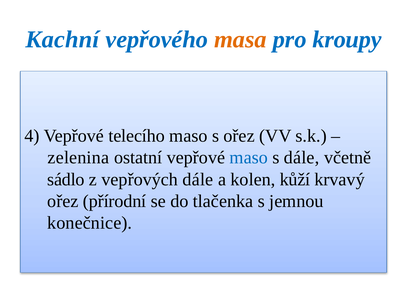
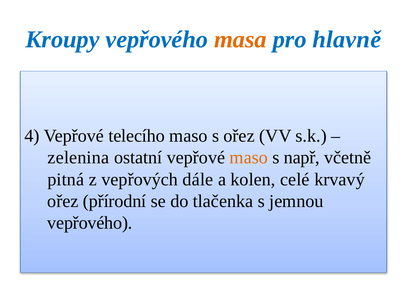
Kachní: Kachní -> Kroupy
kroupy: kroupy -> hlavně
maso at (249, 158) colour: blue -> orange
s dále: dále -> např
sádlo: sádlo -> pitná
kůží: kůží -> celé
konečnice at (90, 223): konečnice -> vepřového
